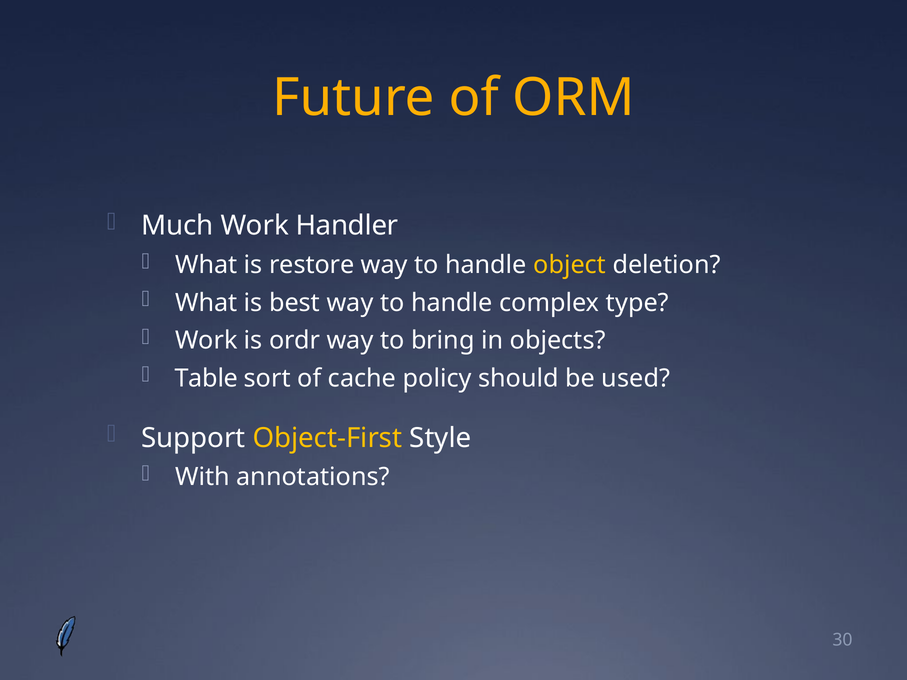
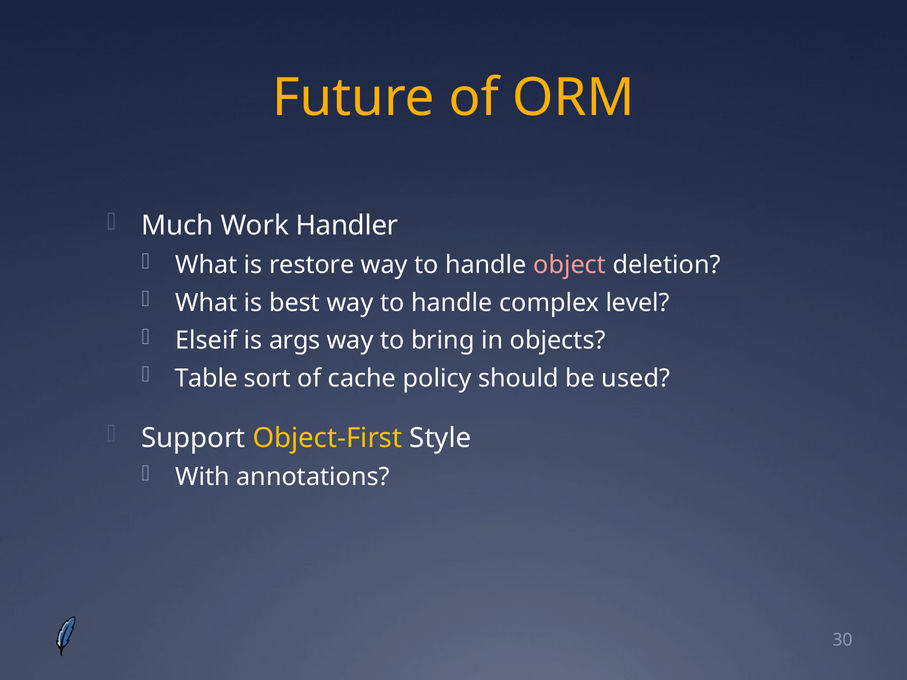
object colour: yellow -> pink
type: type -> level
Work at (206, 341): Work -> Elseif
ordr: ordr -> args
